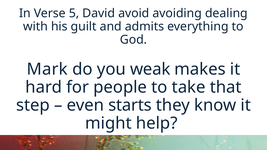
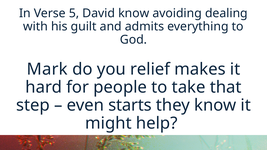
David avoid: avoid -> know
weak: weak -> relief
